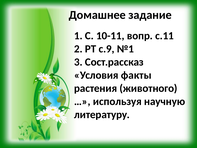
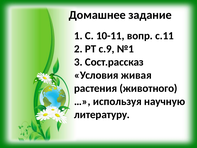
факты: факты -> живая
